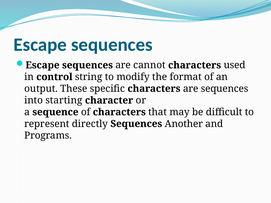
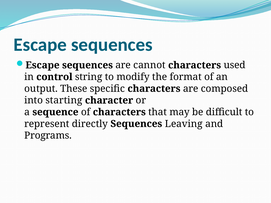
are sequences: sequences -> composed
Another: Another -> Leaving
